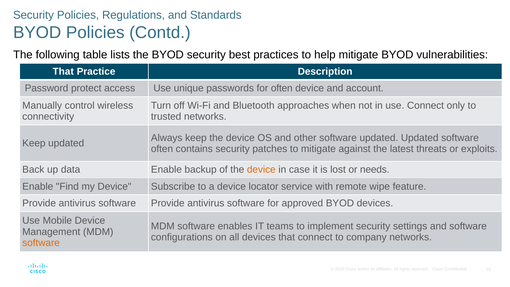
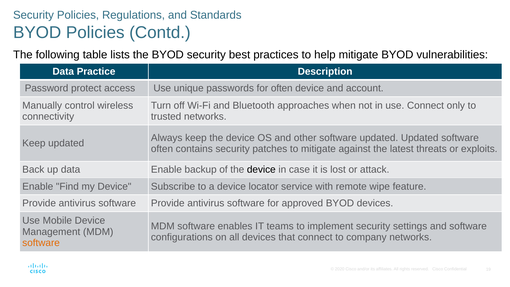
That at (63, 72): That -> Data
device at (261, 170) colour: orange -> black
needs: needs -> attack
